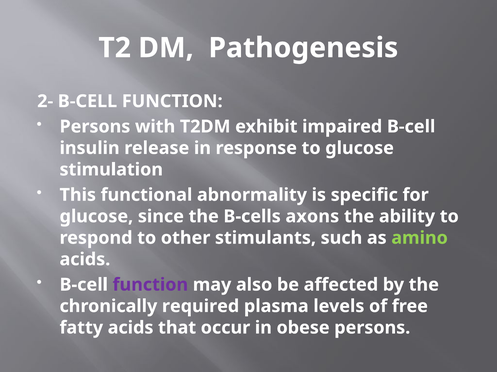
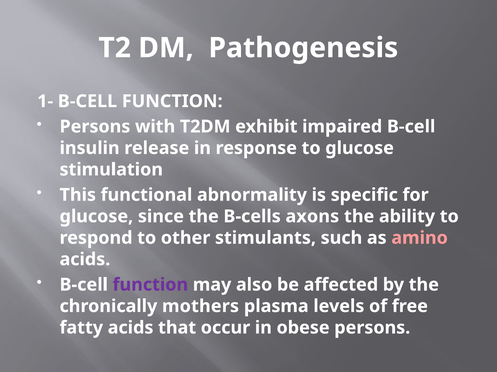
2-: 2- -> 1-
amino colour: light green -> pink
required: required -> mothers
